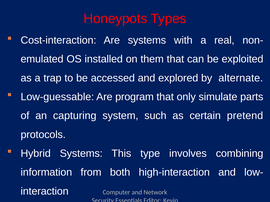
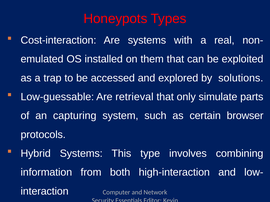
alternate: alternate -> solutions
program: program -> retrieval
pretend: pretend -> browser
